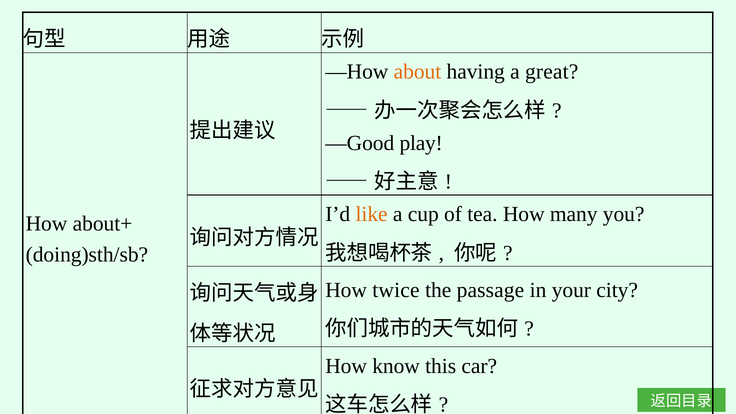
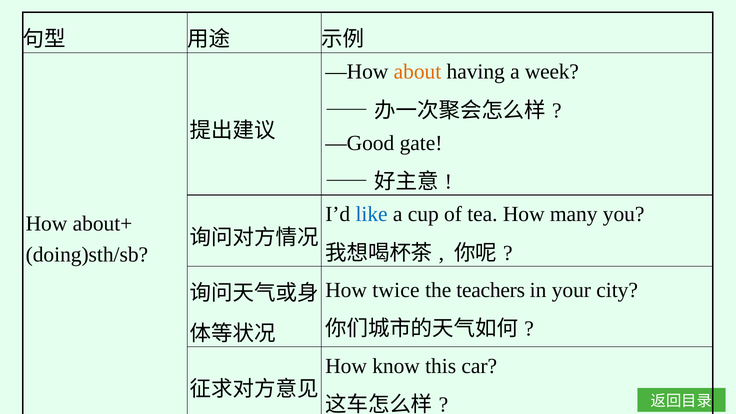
great: great -> week
play: play -> gate
like colour: orange -> blue
passage: passage -> teachers
